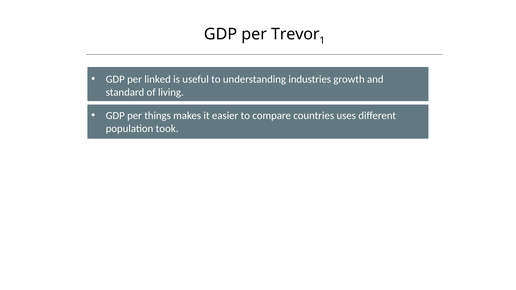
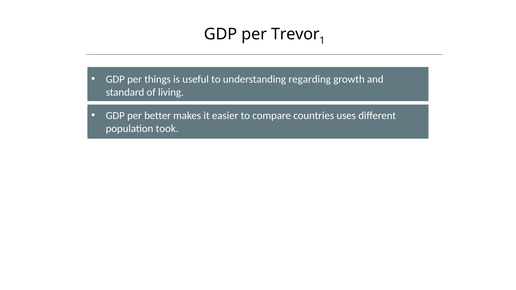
linked: linked -> things
industries: industries -> regarding
things: things -> better
